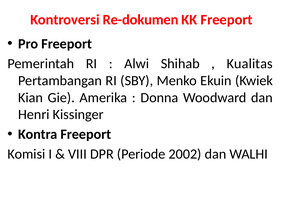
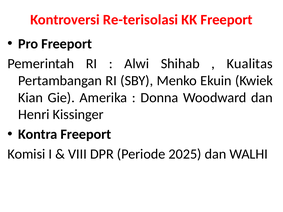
Re-dokumen: Re-dokumen -> Re-terisolasi
2002: 2002 -> 2025
